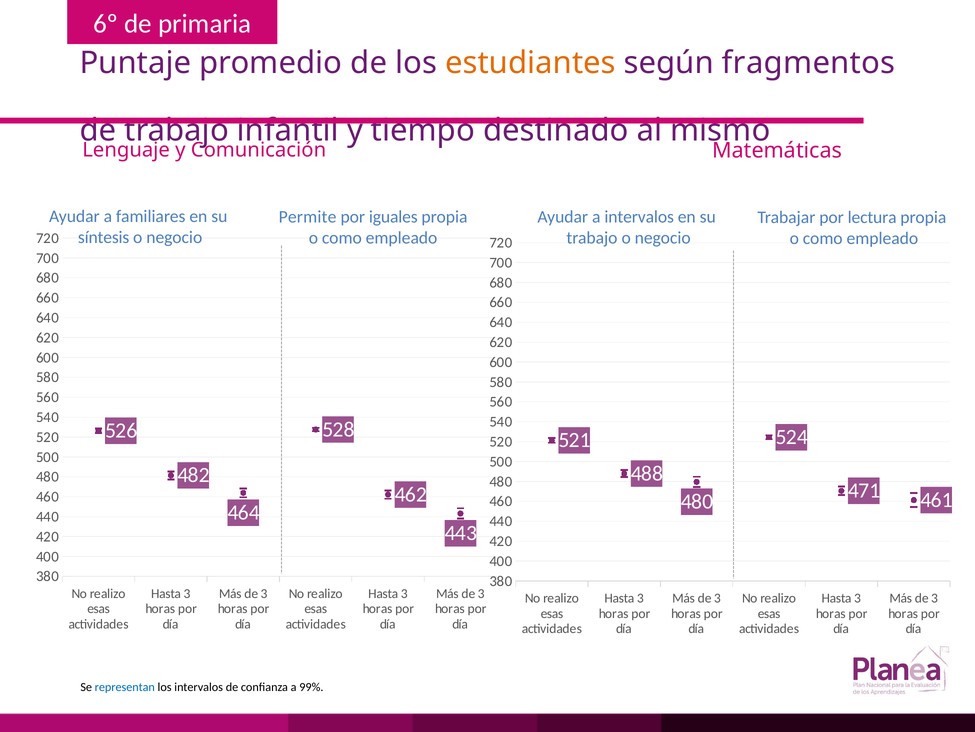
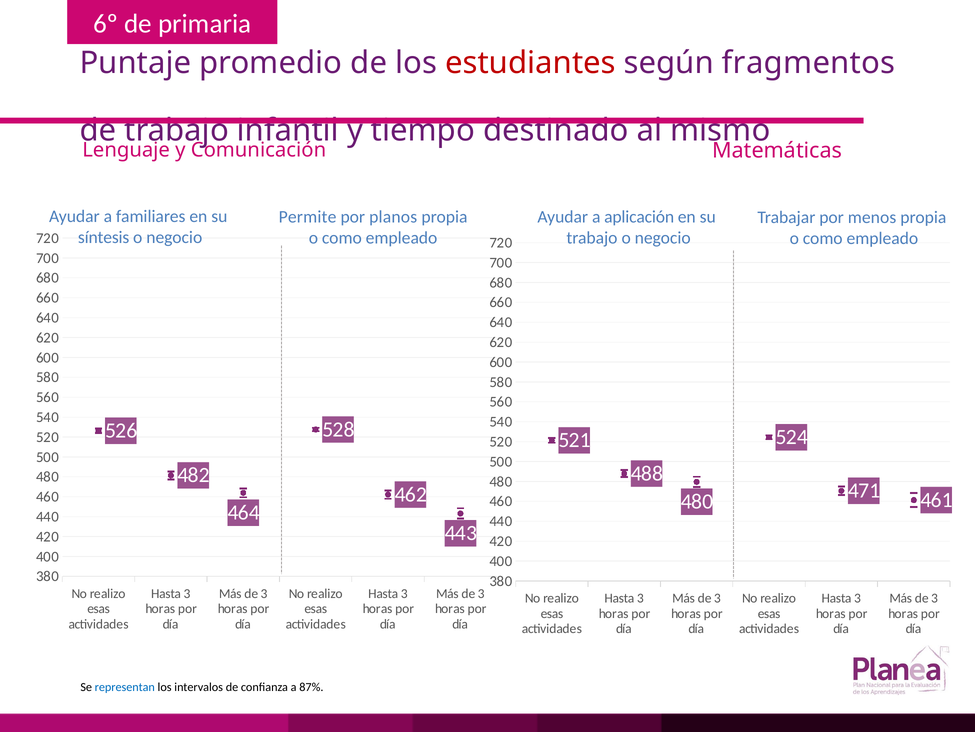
estudiantes colour: orange -> red
iguales: iguales -> planos
a intervalos: intervalos -> aplicación
lectura: lectura -> menos
99%: 99% -> 87%
